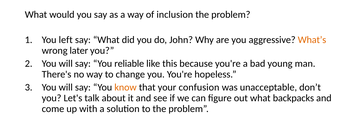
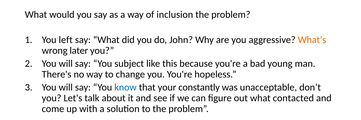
reliable: reliable -> subject
know colour: orange -> blue
confusion: confusion -> constantly
backpacks: backpacks -> contacted
